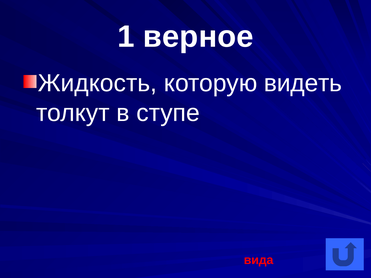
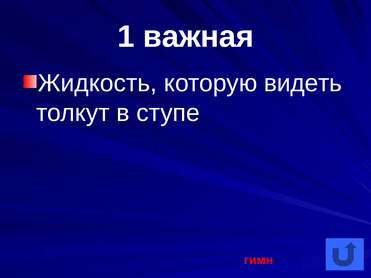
верное: верное -> важная
вида: вида -> гимн
